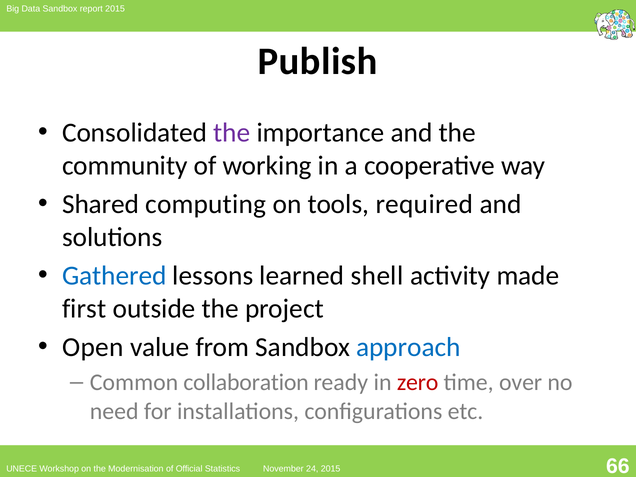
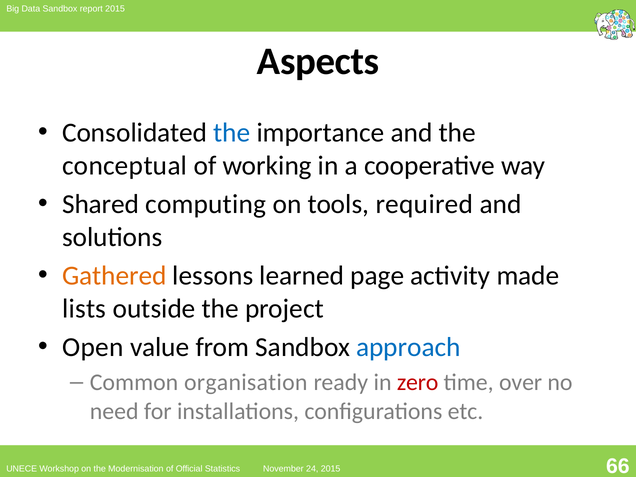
Publish: Publish -> Aspects
the at (232, 133) colour: purple -> blue
community: community -> conceptual
Gathered colour: blue -> orange
shell: shell -> page
first: first -> lists
collaboration: collaboration -> organisation
